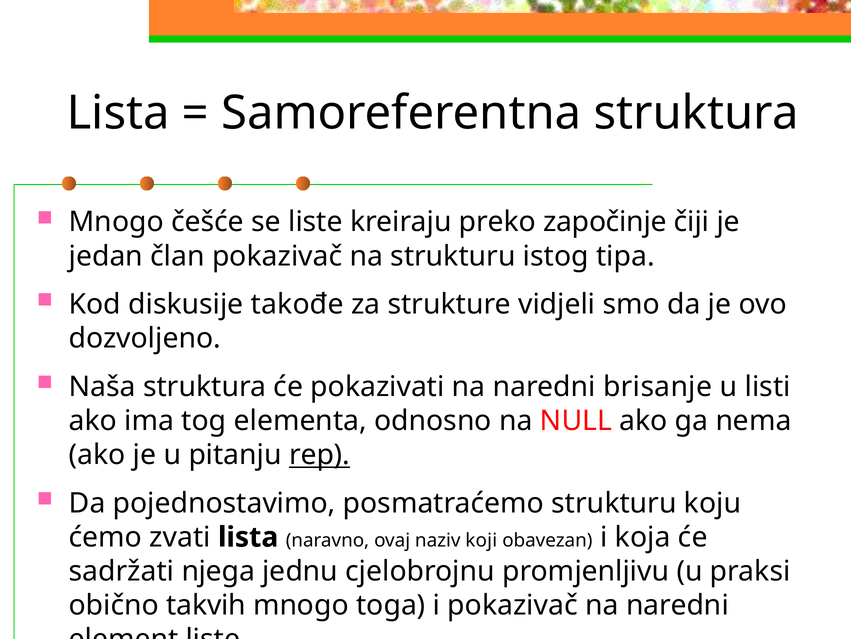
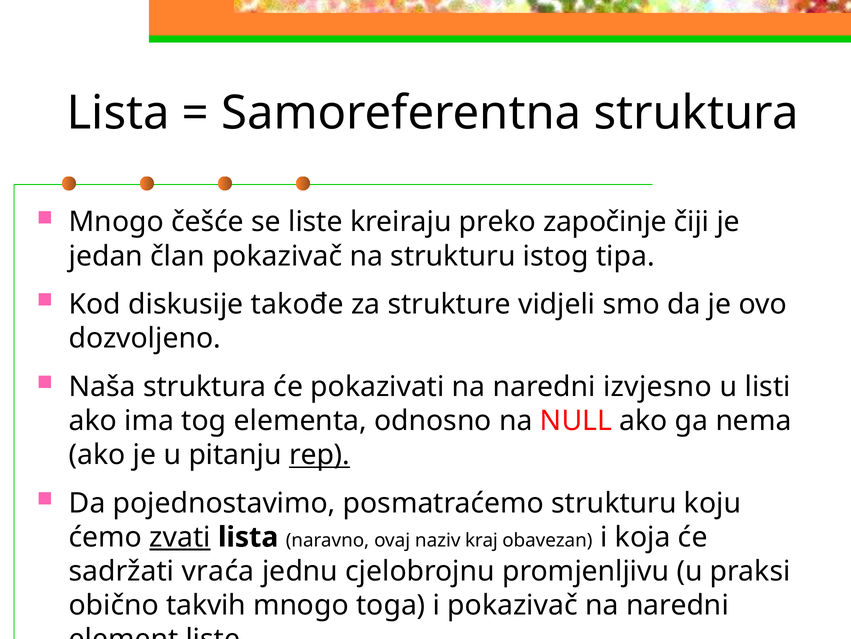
brisanje: brisanje -> izvjesno
zvati underline: none -> present
koji: koji -> kraj
njega: njega -> vraća
